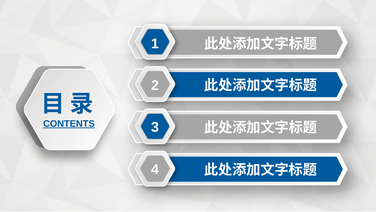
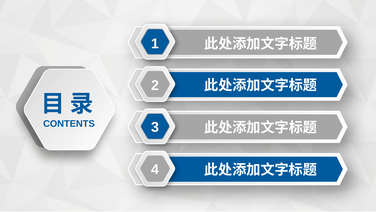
CONTENTS underline: present -> none
